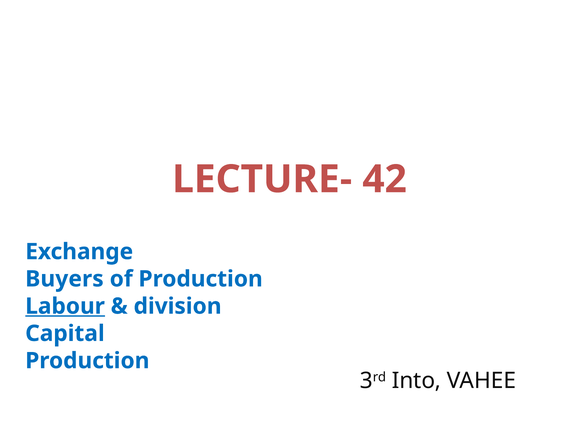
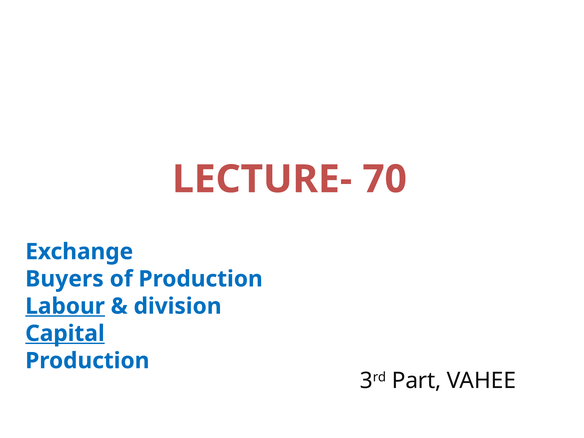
42: 42 -> 70
Capital underline: none -> present
Into: Into -> Part
